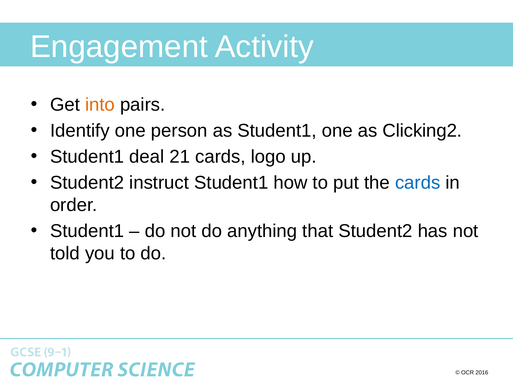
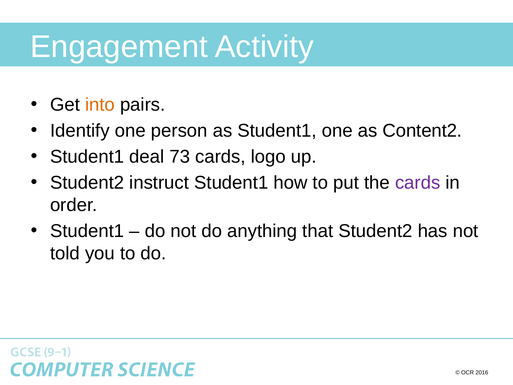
Clicking2: Clicking2 -> Content2
21: 21 -> 73
cards at (418, 183) colour: blue -> purple
